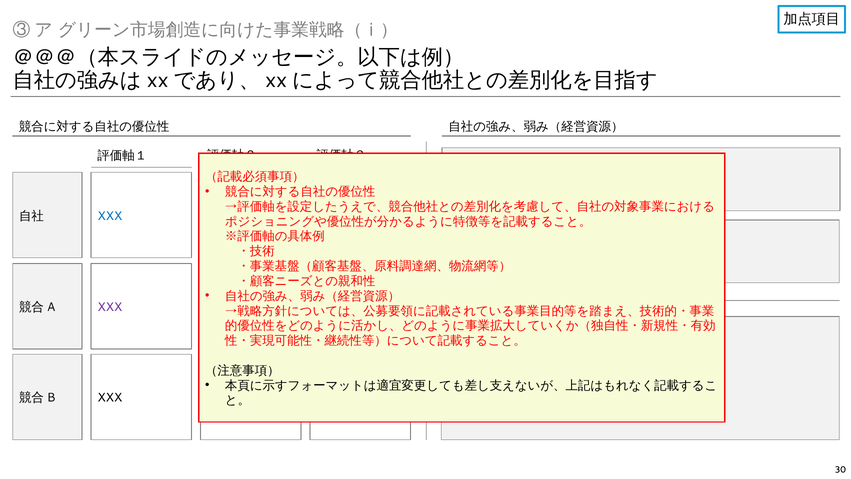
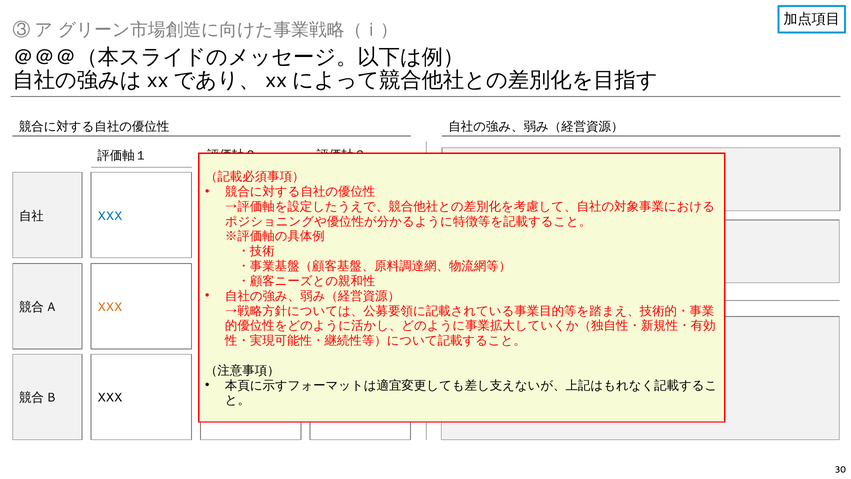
XXX at (110, 307) colour: purple -> orange
